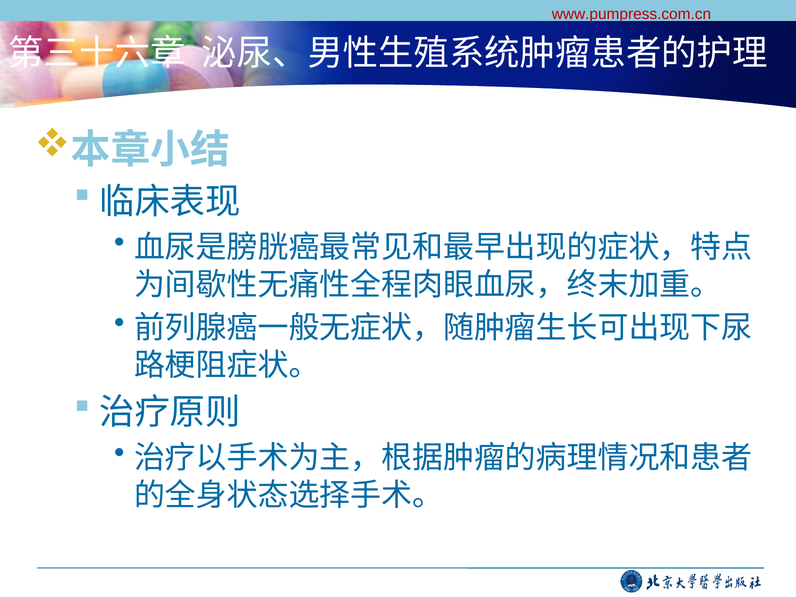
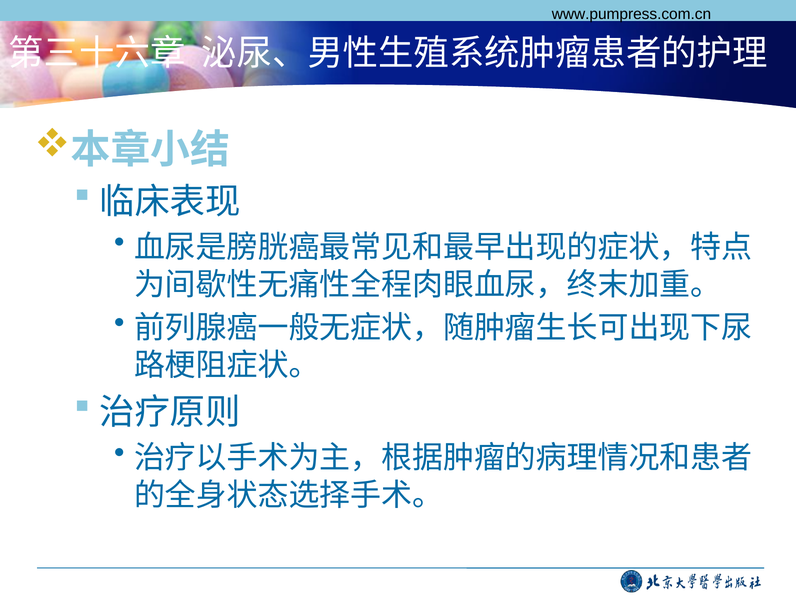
www.pumpress.com.cn colour: red -> black
